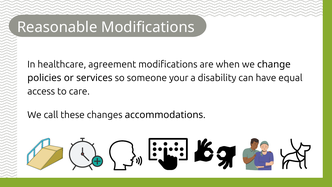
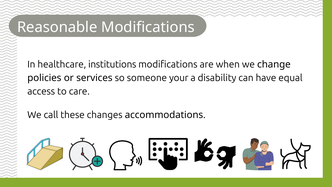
agreement: agreement -> institutions
